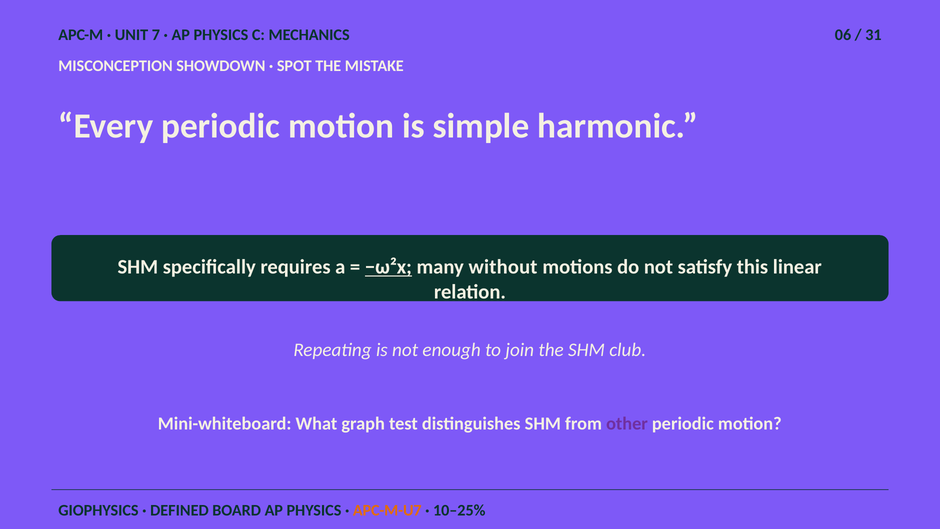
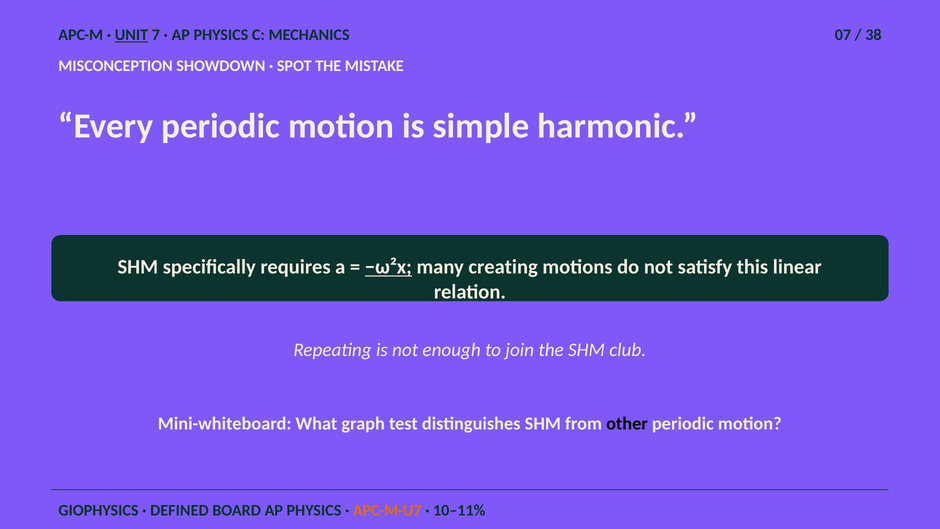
UNIT underline: none -> present
06: 06 -> 07
31: 31 -> 38
without: without -> creating
other colour: purple -> black
10–25%: 10–25% -> 10–11%
